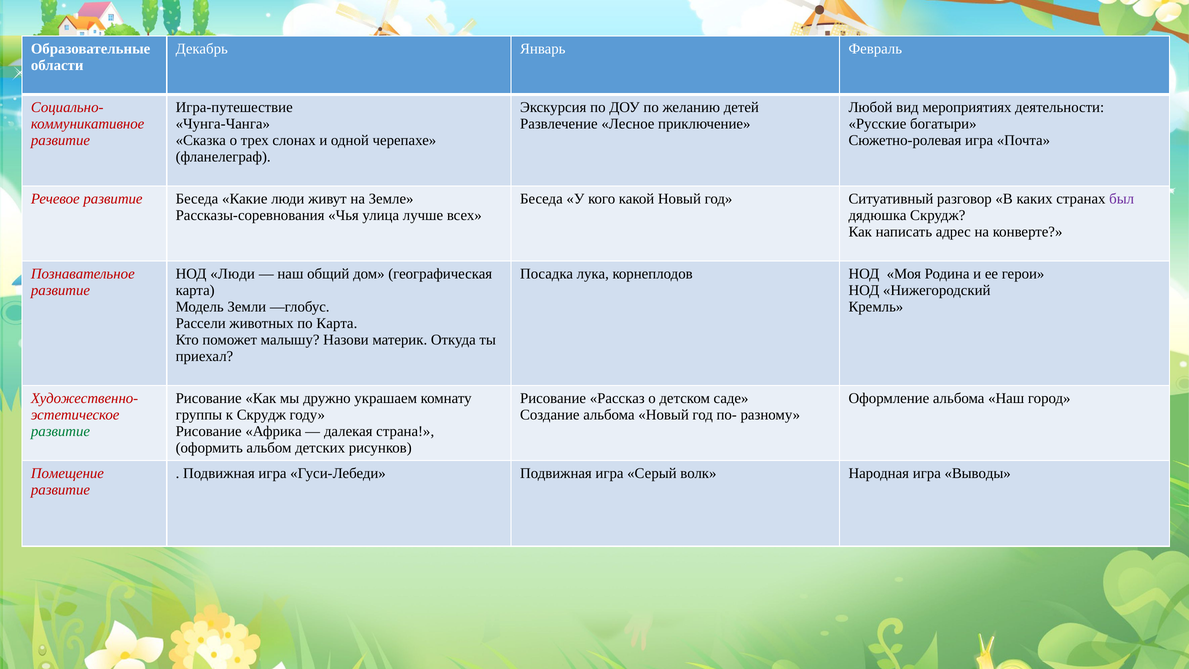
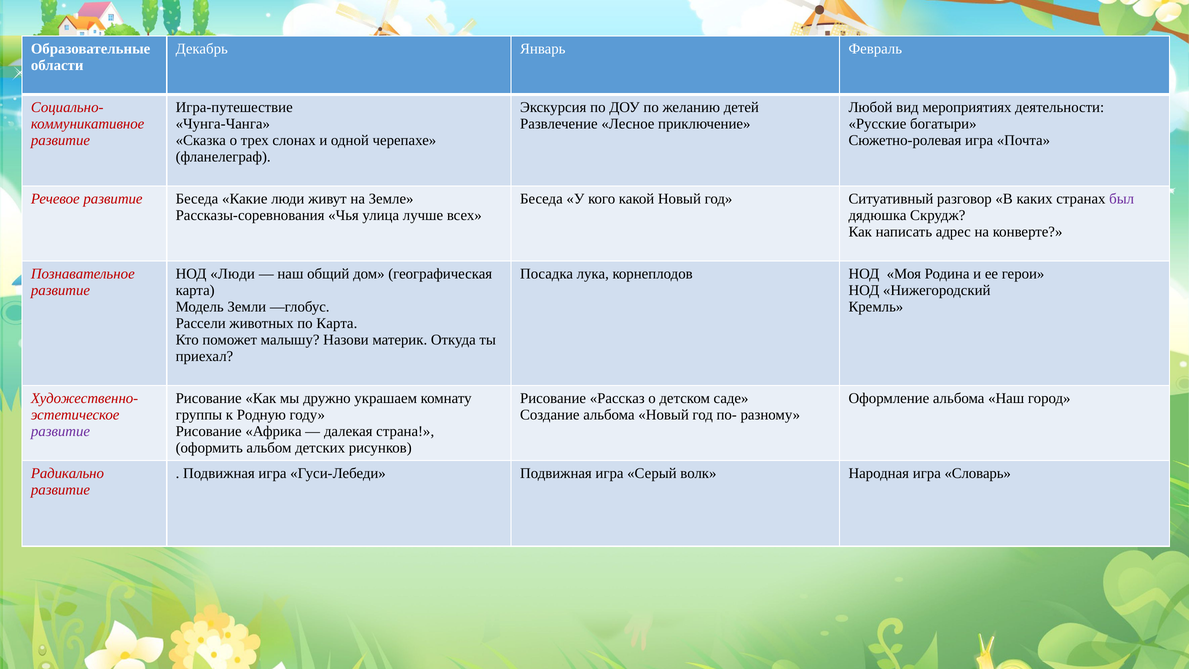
к Скрудж: Скрудж -> Родную
развитие at (60, 431) colour: green -> purple
Помещение: Помещение -> Радикально
Выводы: Выводы -> Словарь
